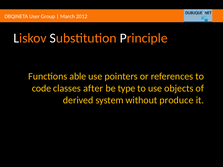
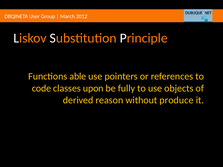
after: after -> upon
type: type -> fully
system: system -> reason
